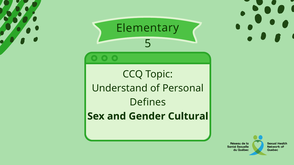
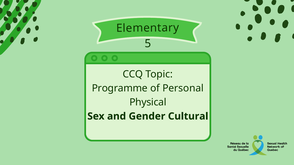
Understand: Understand -> Programme
Defines: Defines -> Physical
